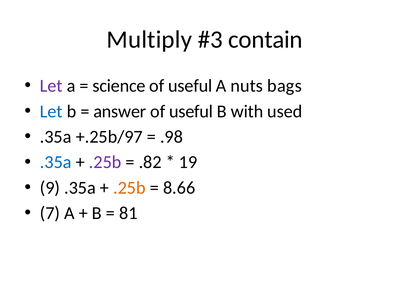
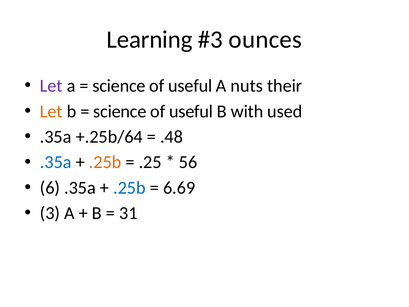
Multiply: Multiply -> Learning
contain: contain -> ounces
bags: bags -> their
Let at (51, 111) colour: blue -> orange
answer at (120, 111): answer -> science
+.25b/97: +.25b/97 -> +.25b/64
.98: .98 -> .48
.25b at (105, 162) colour: purple -> orange
.82: .82 -> .25
19: 19 -> 56
9: 9 -> 6
.25b at (129, 188) colour: orange -> blue
8.66: 8.66 -> 6.69
7: 7 -> 3
81: 81 -> 31
